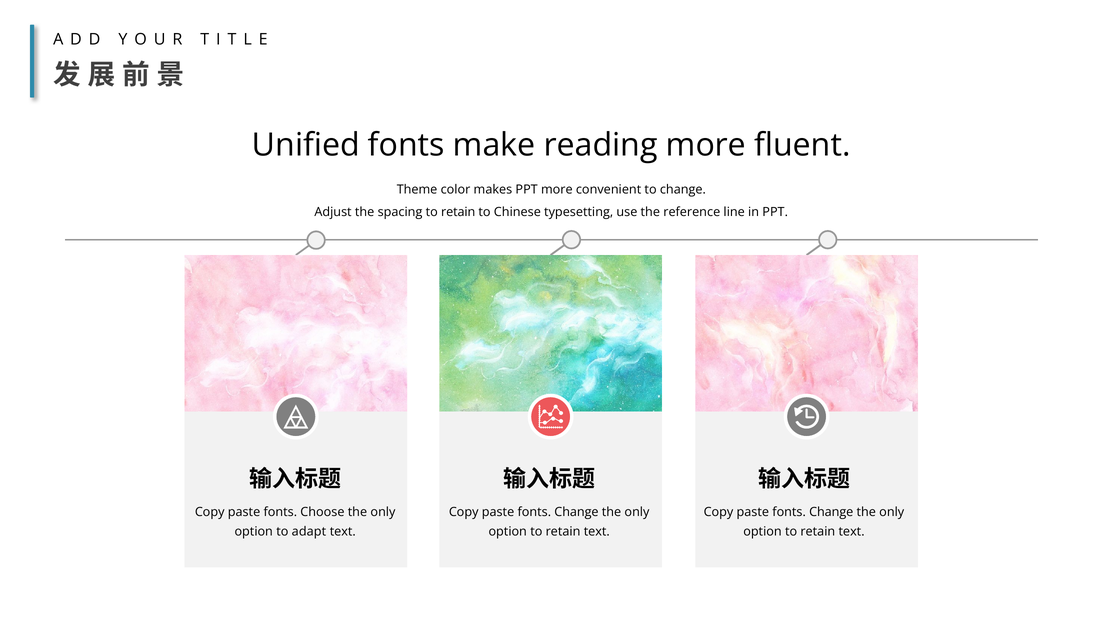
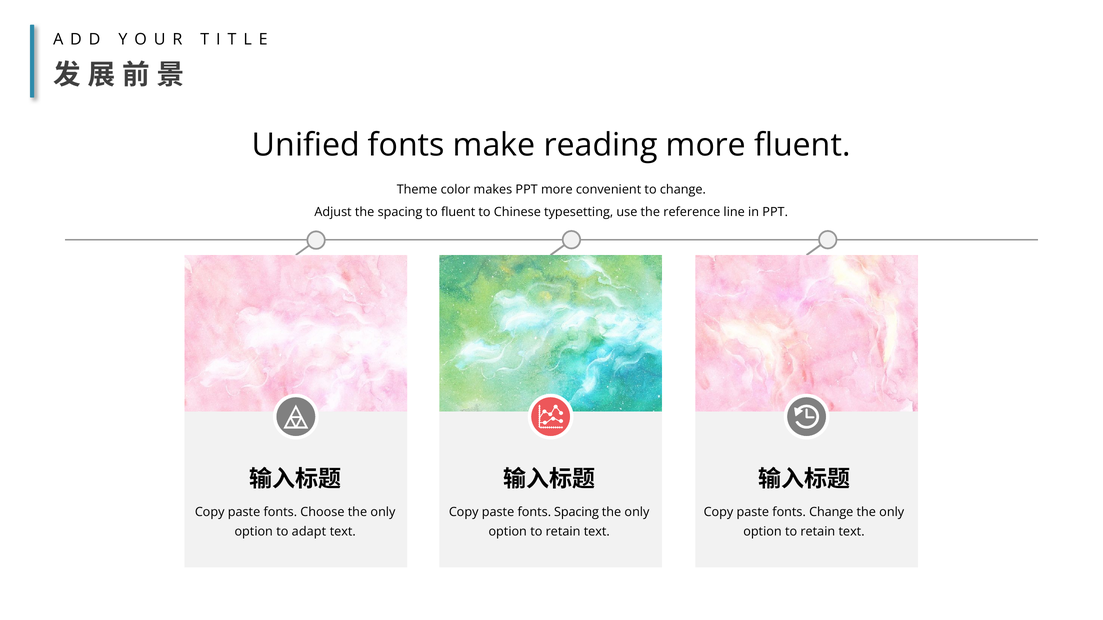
spacing to retain: retain -> fluent
Change at (576, 512): Change -> Spacing
